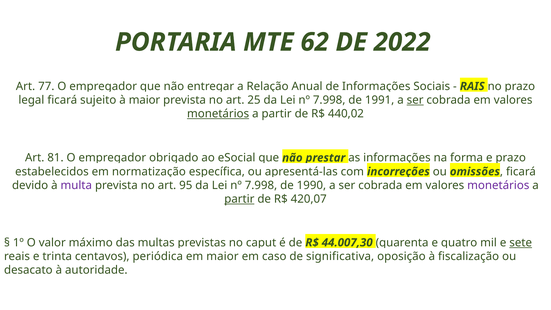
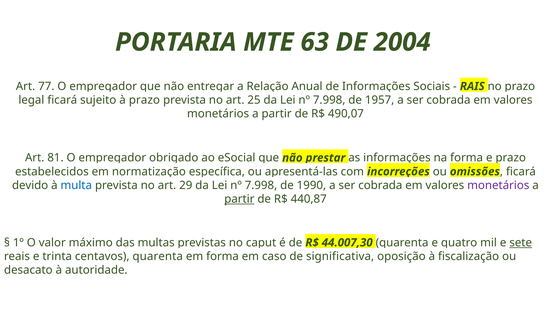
62: 62 -> 63
2022: 2022 -> 2004
à maior: maior -> prazo
1991: 1991 -> 1957
ser at (415, 100) underline: present -> none
monetários at (218, 114) underline: present -> none
440,02: 440,02 -> 490,07
multa colour: purple -> blue
95: 95 -> 29
420,07: 420,07 -> 440,87
periódica at (158, 256): periódica -> quarenta
em maior: maior -> forma
